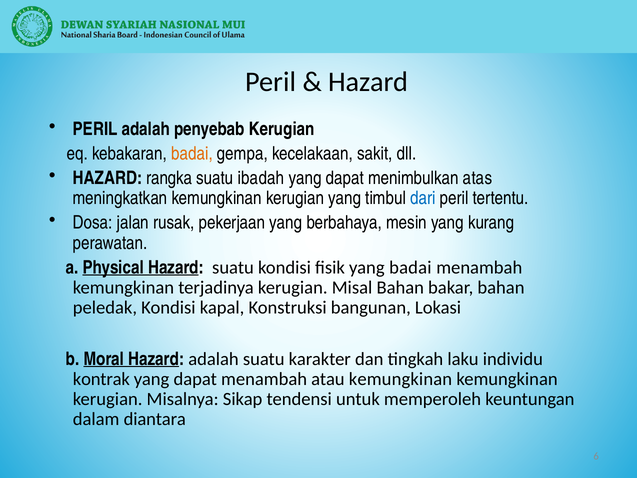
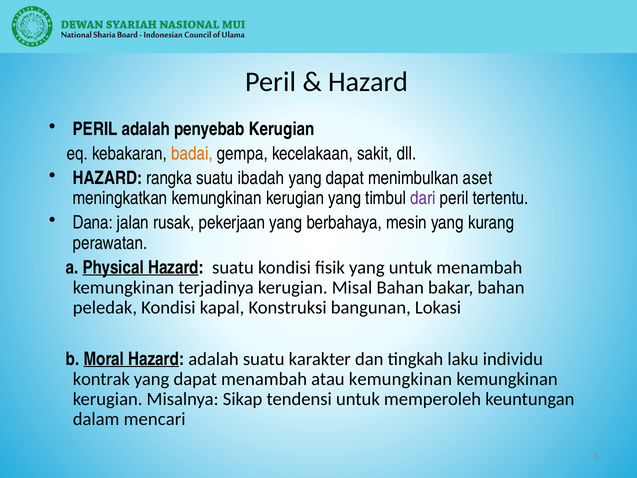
atas: atas -> aset
dari colour: blue -> purple
Dosa: Dosa -> Dana
yang badai: badai -> untuk
diantara: diantara -> mencari
